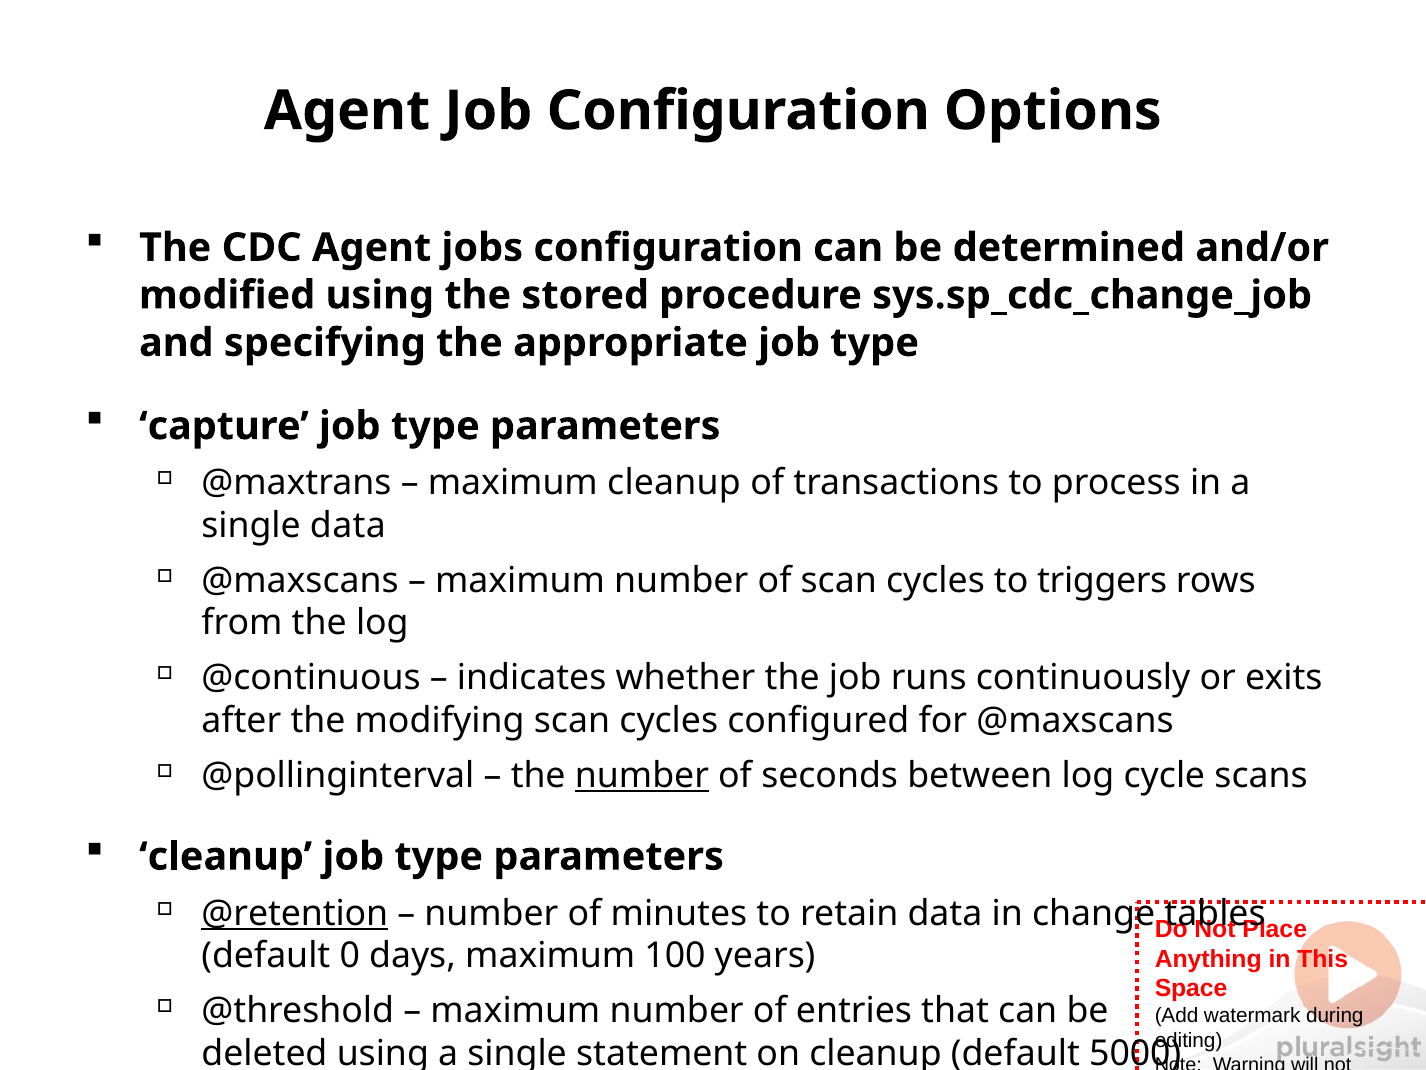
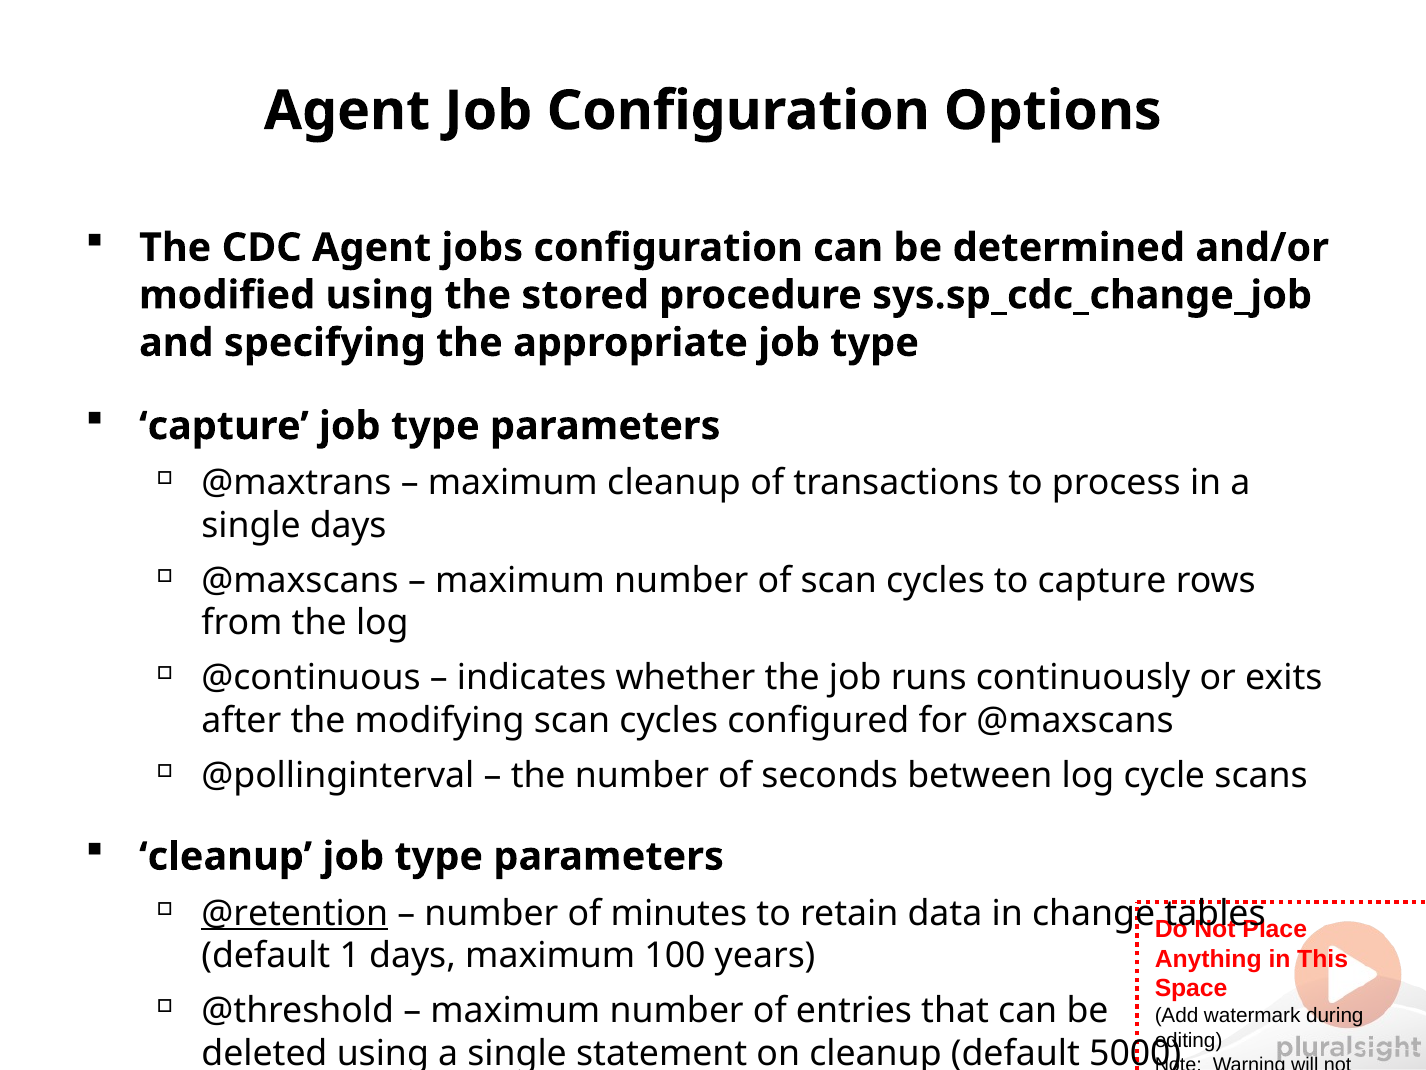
single data: data -> days
to triggers: triggers -> capture
number at (642, 775) underline: present -> none
default 0: 0 -> 1
